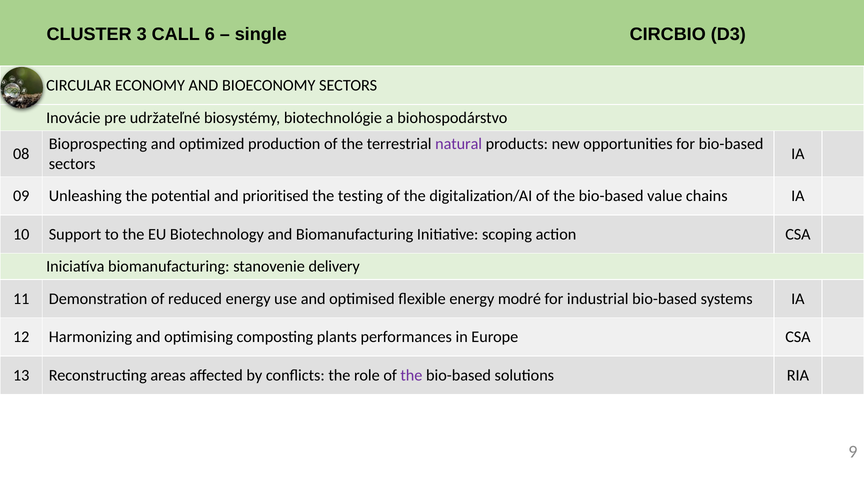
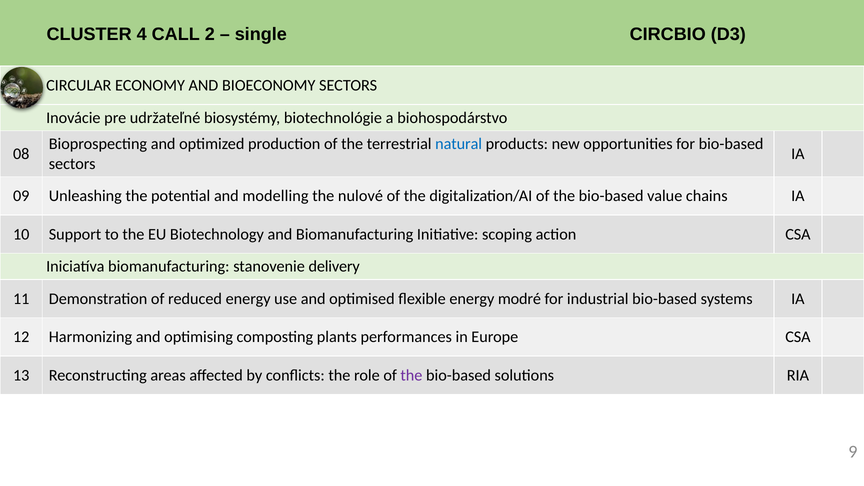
3: 3 -> 4
6: 6 -> 2
natural colour: purple -> blue
prioritised: prioritised -> modelling
testing: testing -> nulové
